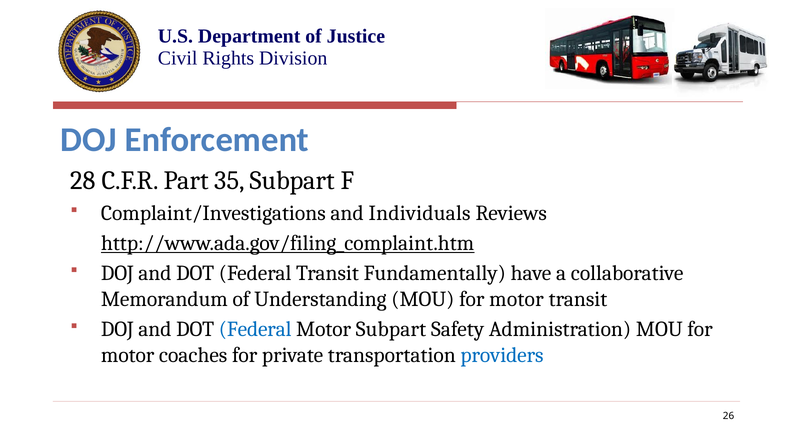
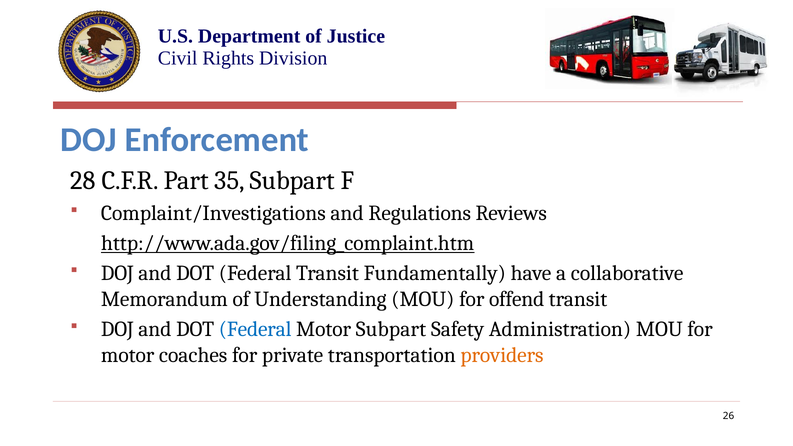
Individuals: Individuals -> Regulations
Understanding MOU for motor: motor -> offend
providers colour: blue -> orange
